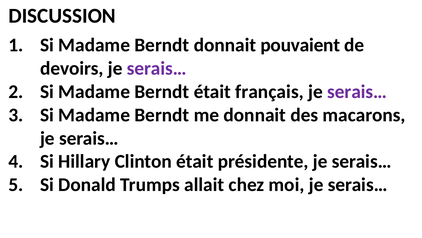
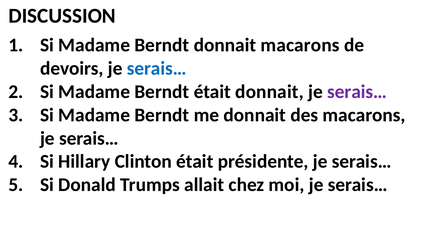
donnait pouvaient: pouvaient -> macarons
serais… at (157, 68) colour: purple -> blue
était français: français -> donnait
